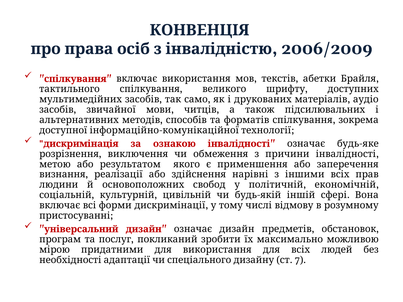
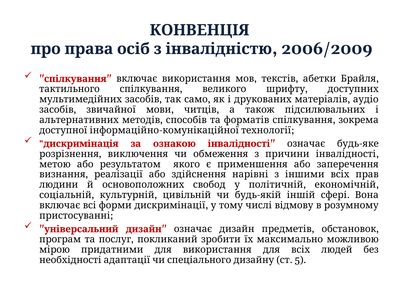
7: 7 -> 5
